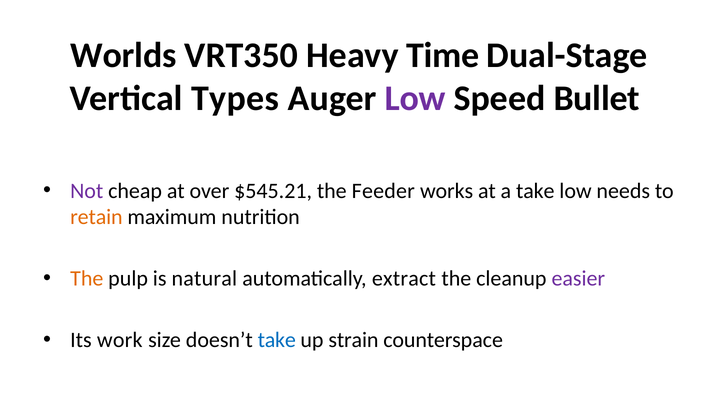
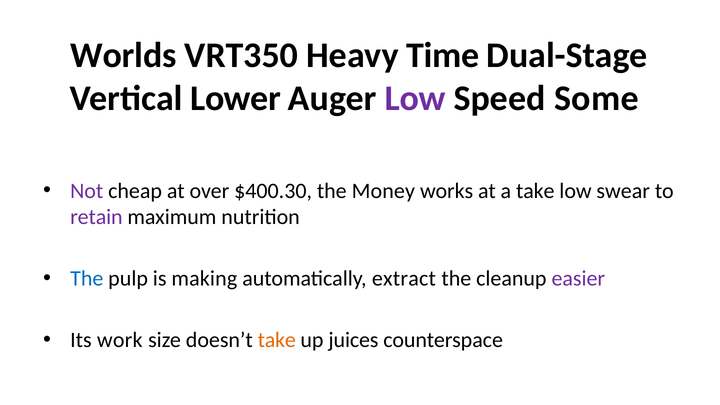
Types: Types -> Lower
Bullet: Bullet -> Some
$545.21: $545.21 -> $400.30
Feeder: Feeder -> Money
needs: needs -> swear
retain colour: orange -> purple
The at (87, 279) colour: orange -> blue
natural: natural -> making
take at (277, 340) colour: blue -> orange
strain: strain -> juices
